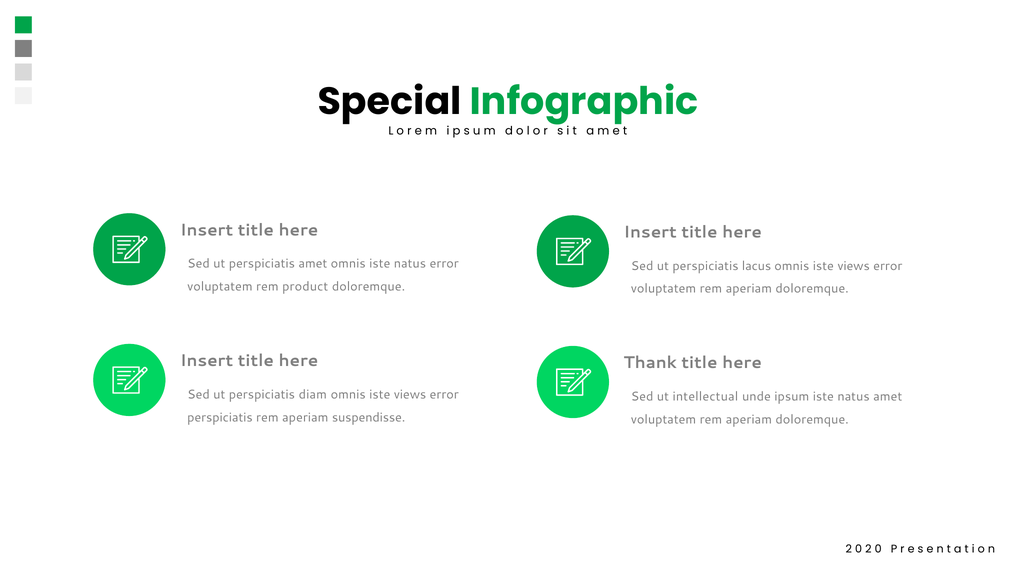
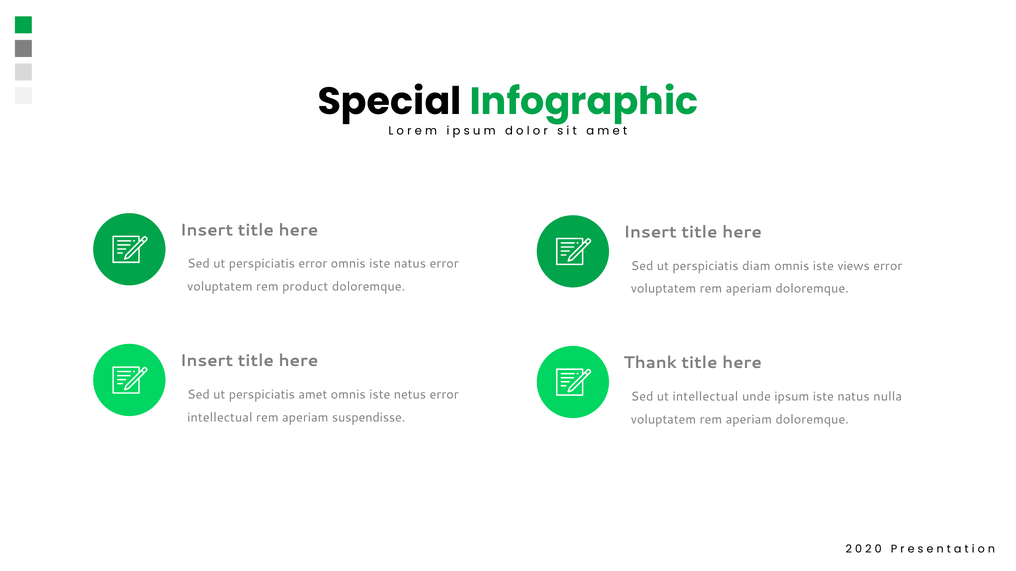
perspiciatis amet: amet -> error
lacus: lacus -> diam
diam: diam -> amet
views at (410, 395): views -> netus
natus amet: amet -> nulla
perspiciatis at (220, 418): perspiciatis -> intellectual
